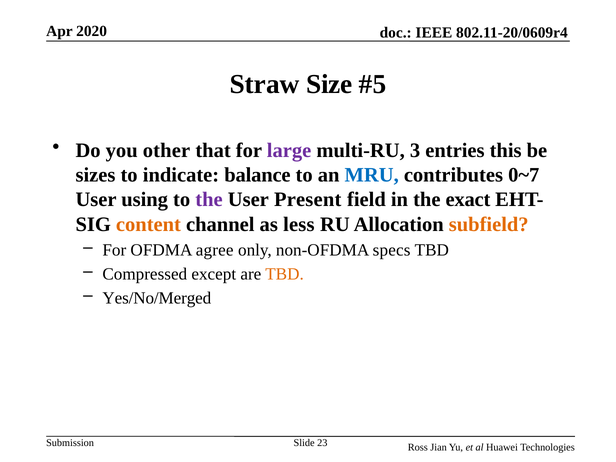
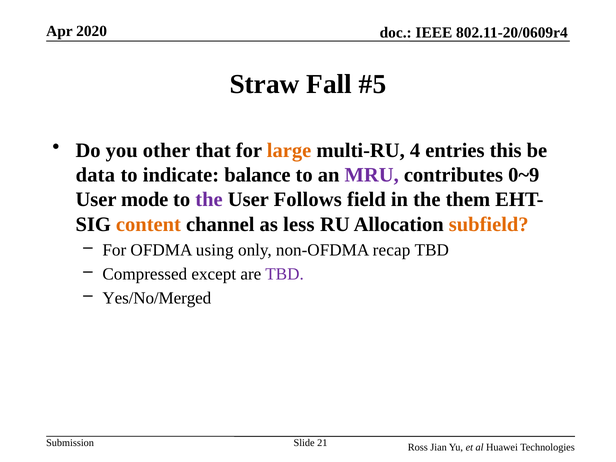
Size: Size -> Fall
large colour: purple -> orange
3: 3 -> 4
sizes: sizes -> data
MRU colour: blue -> purple
0~7: 0~7 -> 0~9
using: using -> mode
Present: Present -> Follows
exact: exact -> them
agree: agree -> using
specs: specs -> recap
TBD at (285, 274) colour: orange -> purple
23: 23 -> 21
